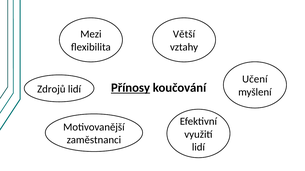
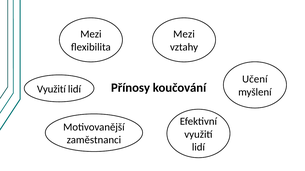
Větší at (184, 34): Větší -> Mezi
Přínosy underline: present -> none
Zdrojů at (51, 89): Zdrojů -> Využití
